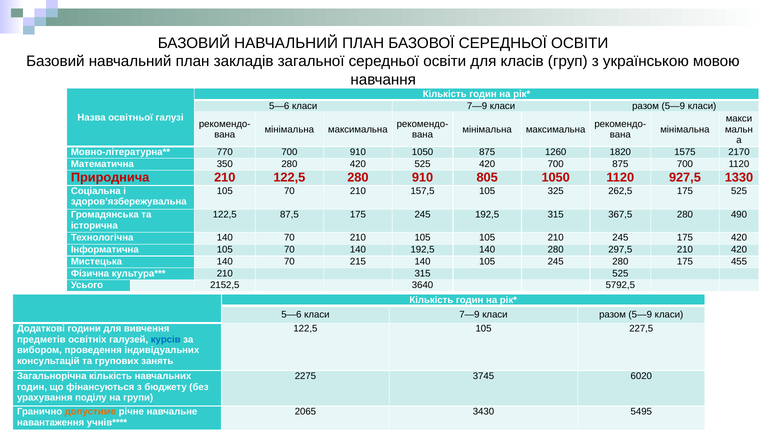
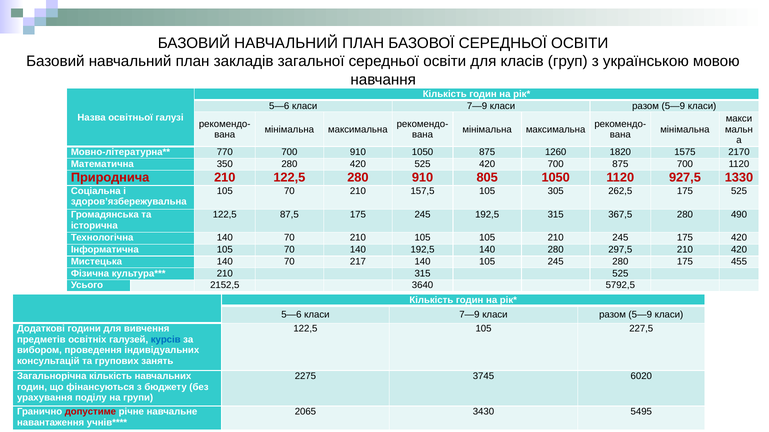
325: 325 -> 305
215: 215 -> 217
допустиме colour: orange -> red
